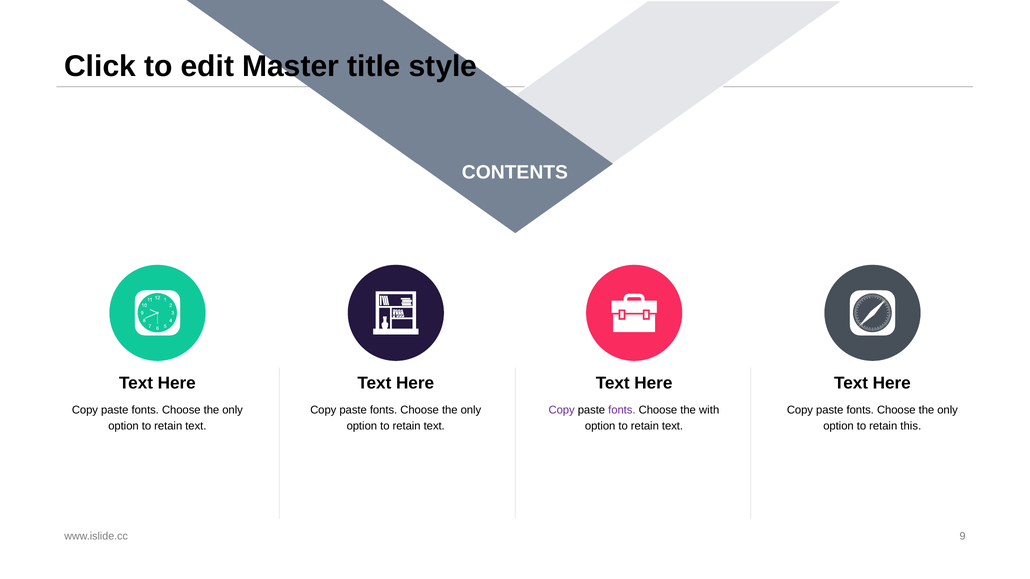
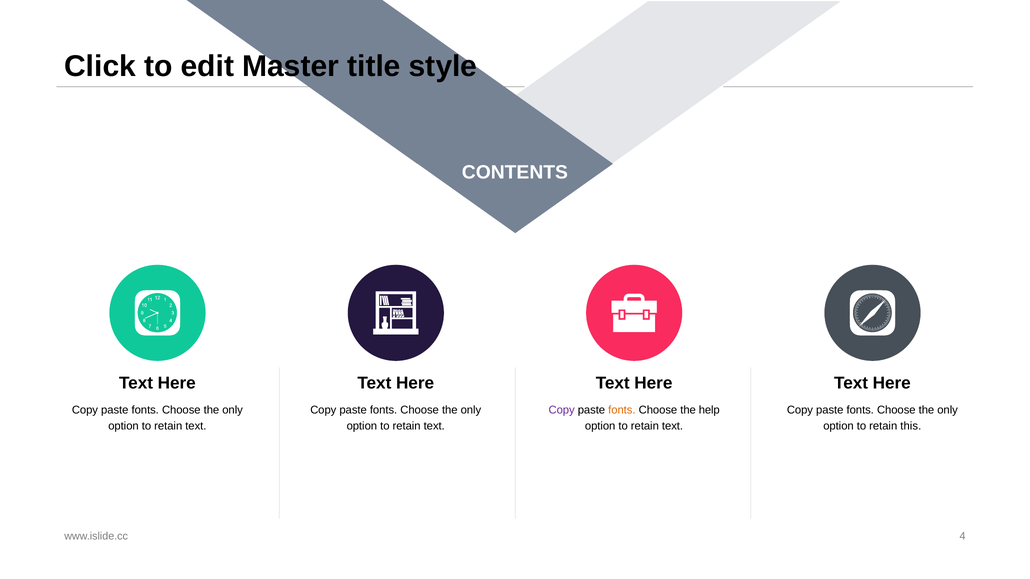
fonts at (622, 410) colour: purple -> orange
with: with -> help
9: 9 -> 4
